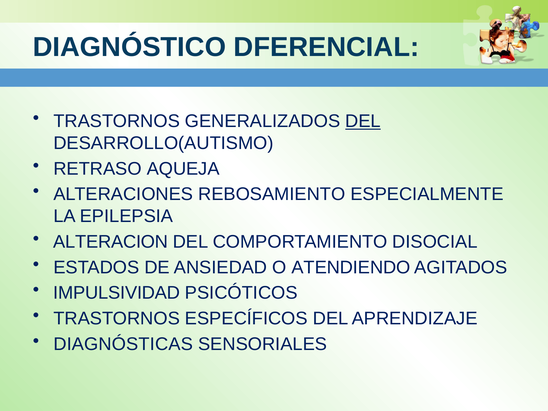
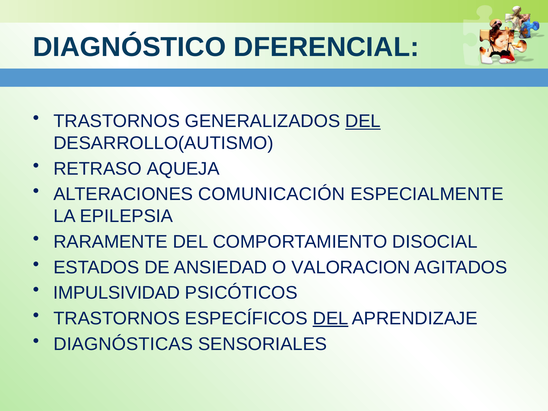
REBOSAMIENTO: REBOSAMIENTO -> COMUNICACIÓN
ALTERACION: ALTERACION -> RARAMENTE
ATENDIENDO: ATENDIENDO -> VALORACION
DEL at (331, 318) underline: none -> present
